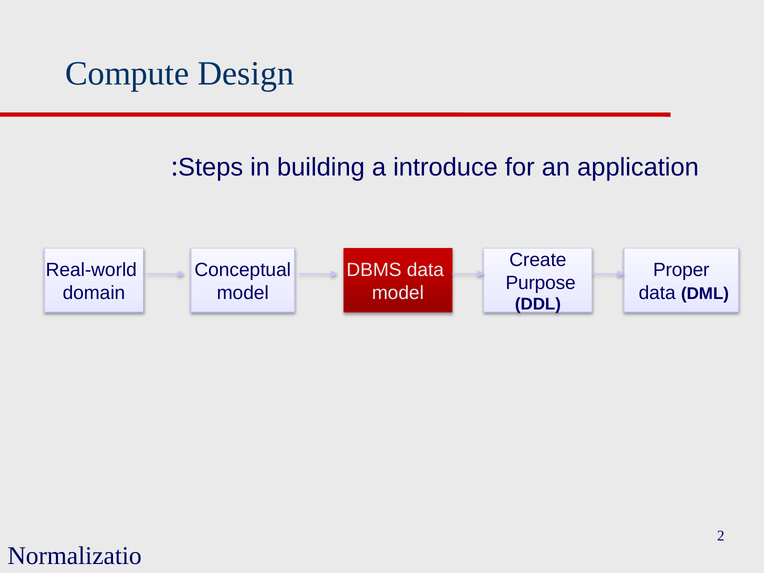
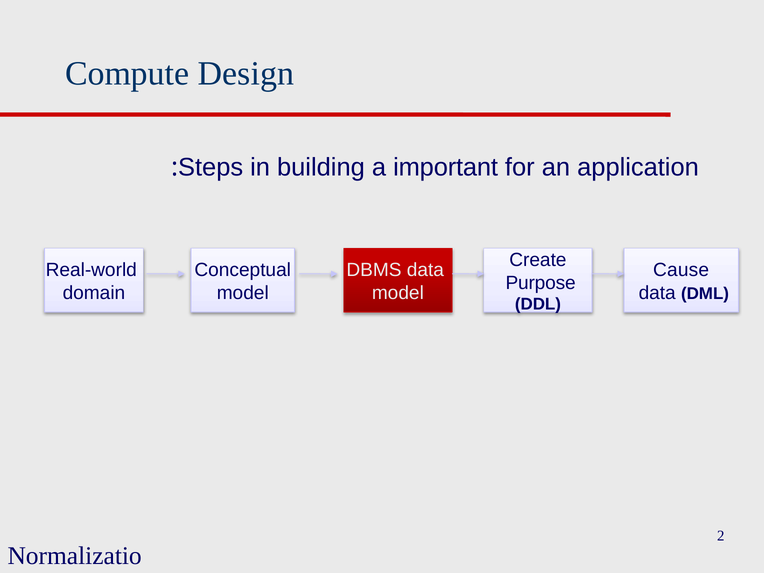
introduce: introduce -> important
Proper: Proper -> Cause
